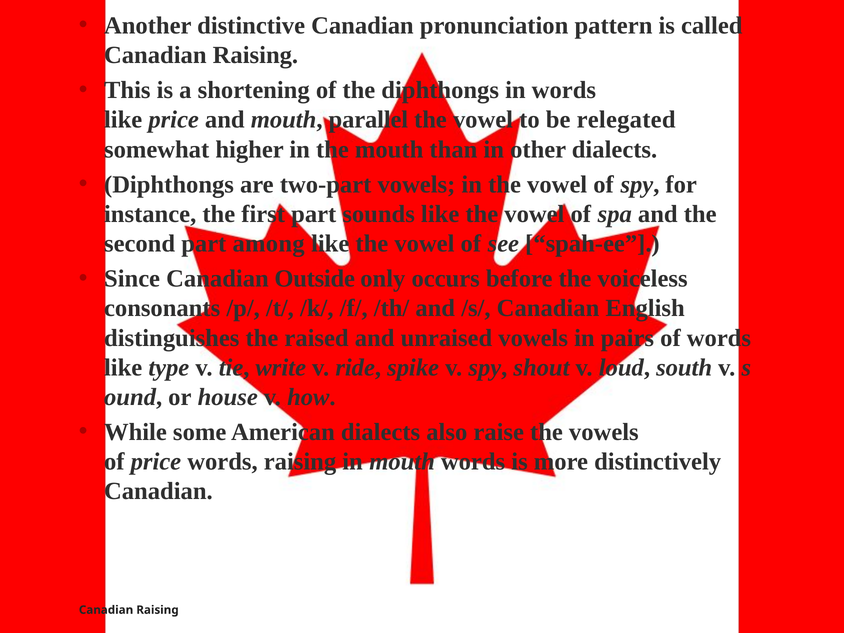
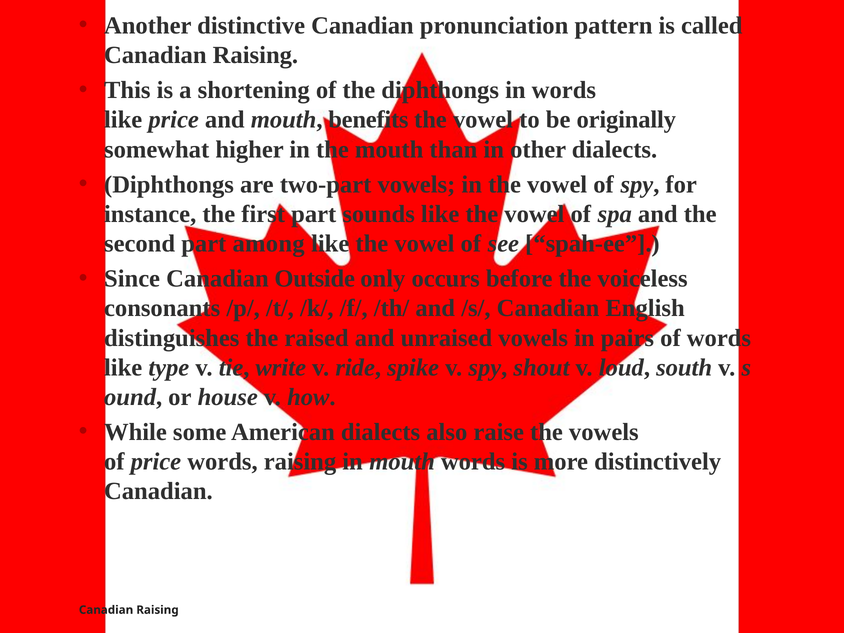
parallel: parallel -> benefits
relegated: relegated -> originally
